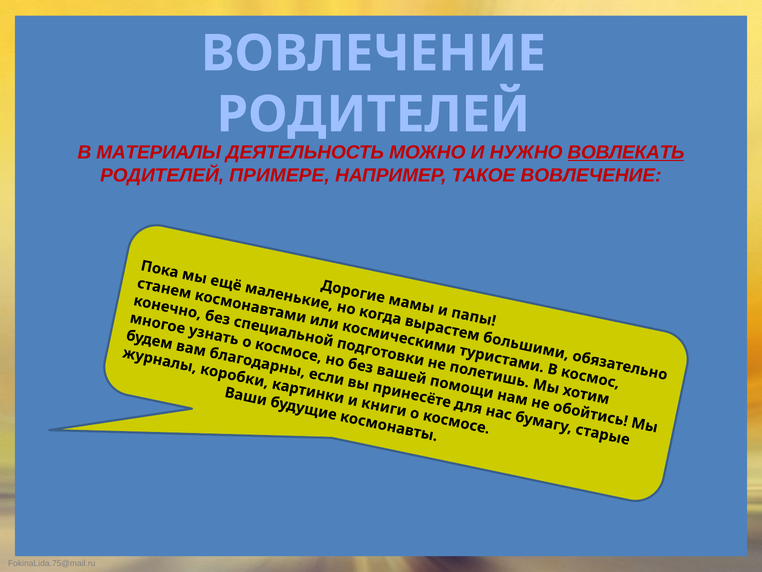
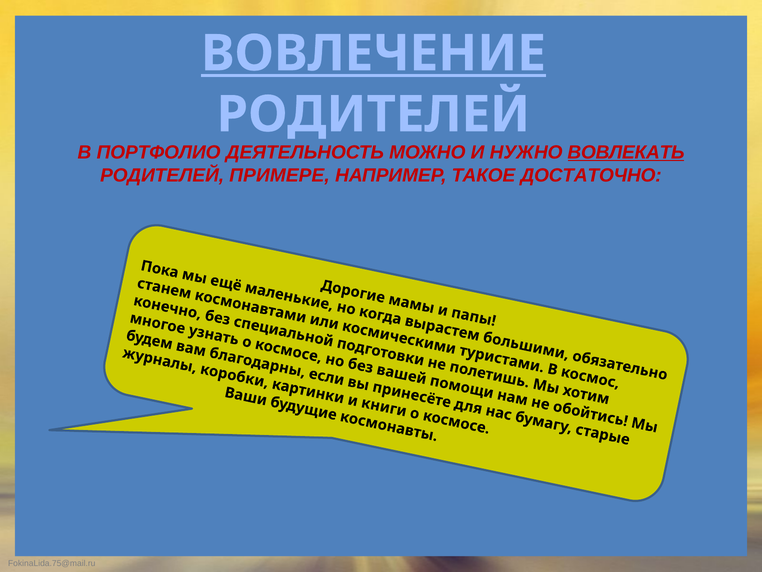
ВОВЛЕЧЕНИЕ at (373, 53) underline: none -> present
МАТЕРИАЛЫ: МАТЕРИАЛЫ -> ПОРТФОЛИО
ТАКОЕ ВОВЛЕЧЕНИЕ: ВОВЛЕЧЕНИЕ -> ДОСТАТОЧНО
